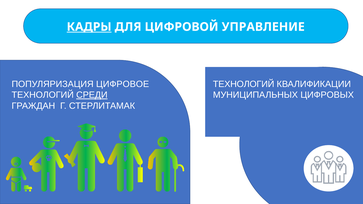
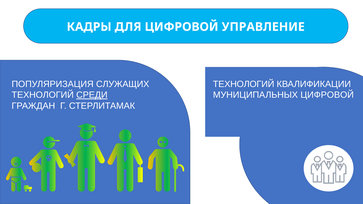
КАДРЫ underline: present -> none
ЦИФРОВОЕ: ЦИФРОВОЕ -> СЛУЖАЩИХ
МУНИЦИПАЛЬНЫХ ЦИФРОВЫХ: ЦИФРОВЫХ -> ЦИФРОВОЙ
